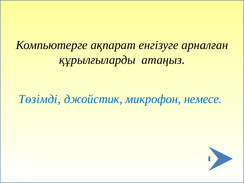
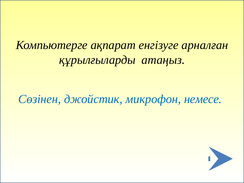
Төзімді: Төзімді -> Сөзінен
